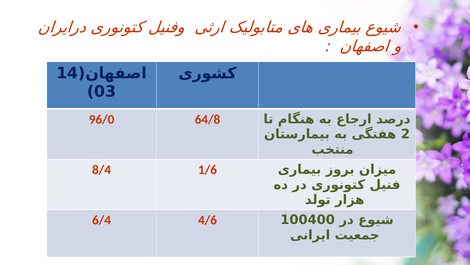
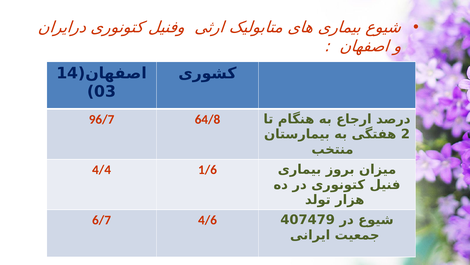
96/0: 96/0 -> 96/7
8/4: 8/4 -> 4/4
100400: 100400 -> 407479
6/4: 6/4 -> 6/7
